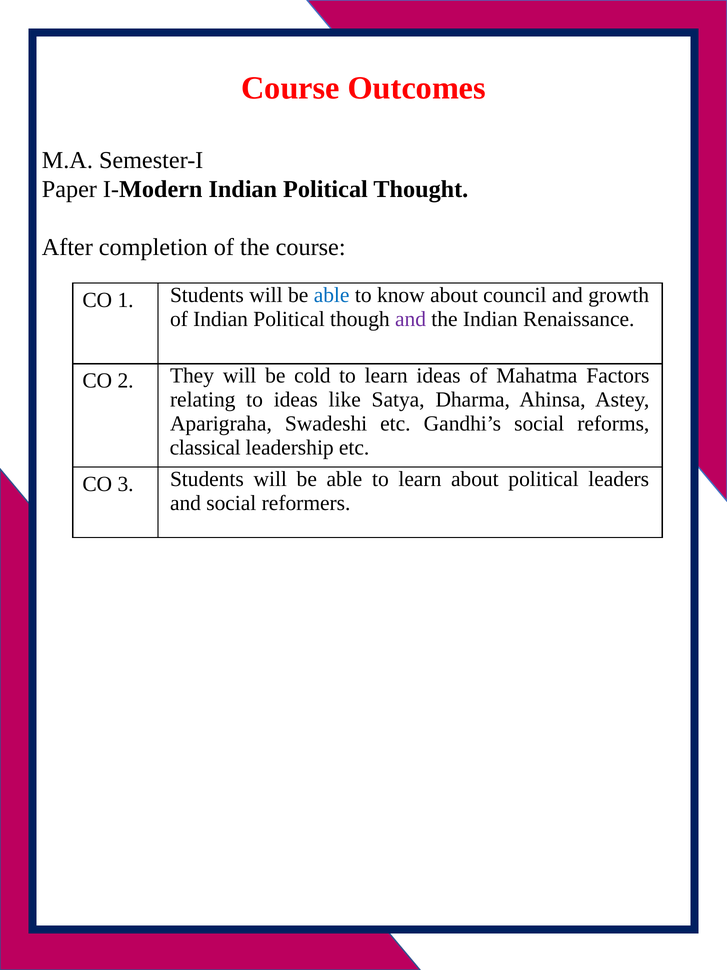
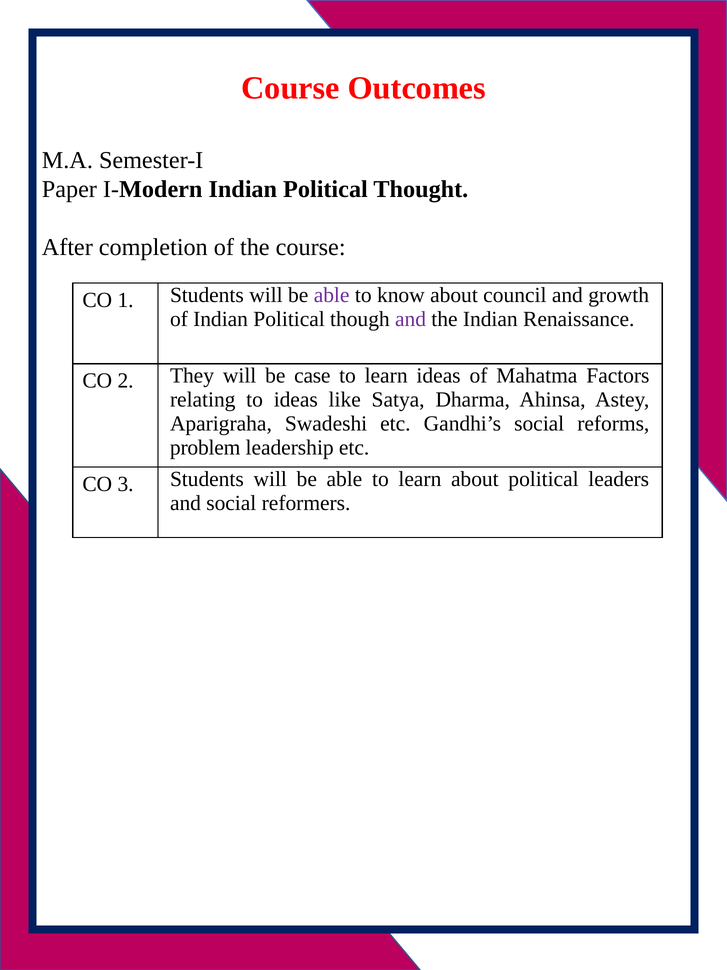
able at (332, 295) colour: blue -> purple
cold: cold -> case
classical: classical -> problem
